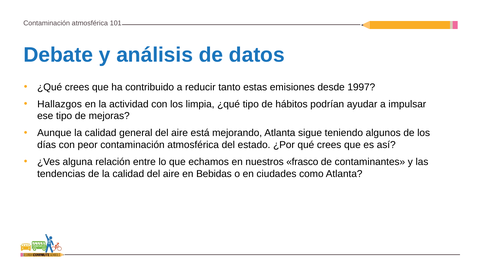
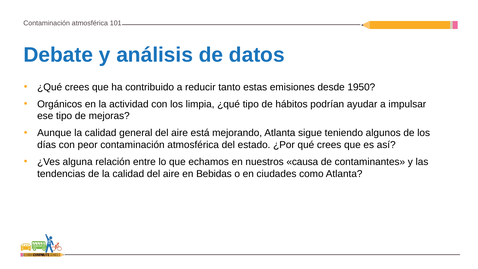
1997: 1997 -> 1950
Hallazgos: Hallazgos -> Orgánicos
frasco: frasco -> causa
